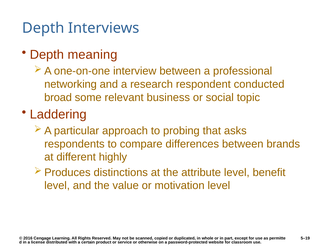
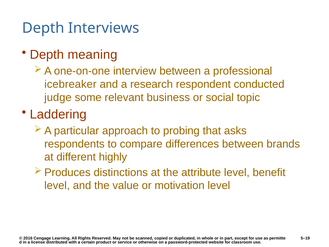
networking: networking -> icebreaker
broad: broad -> judge
